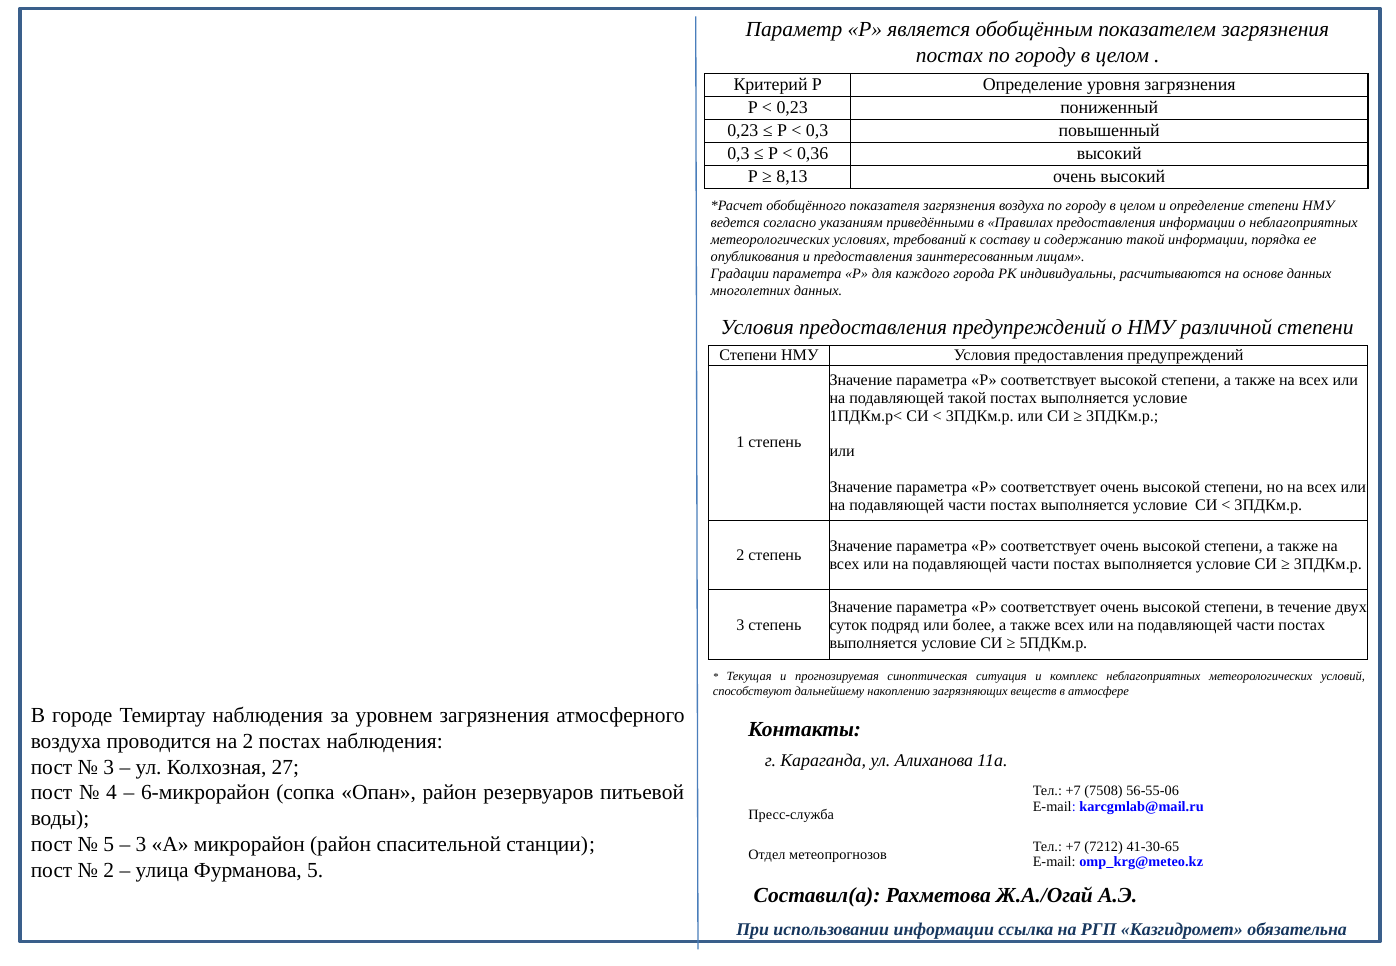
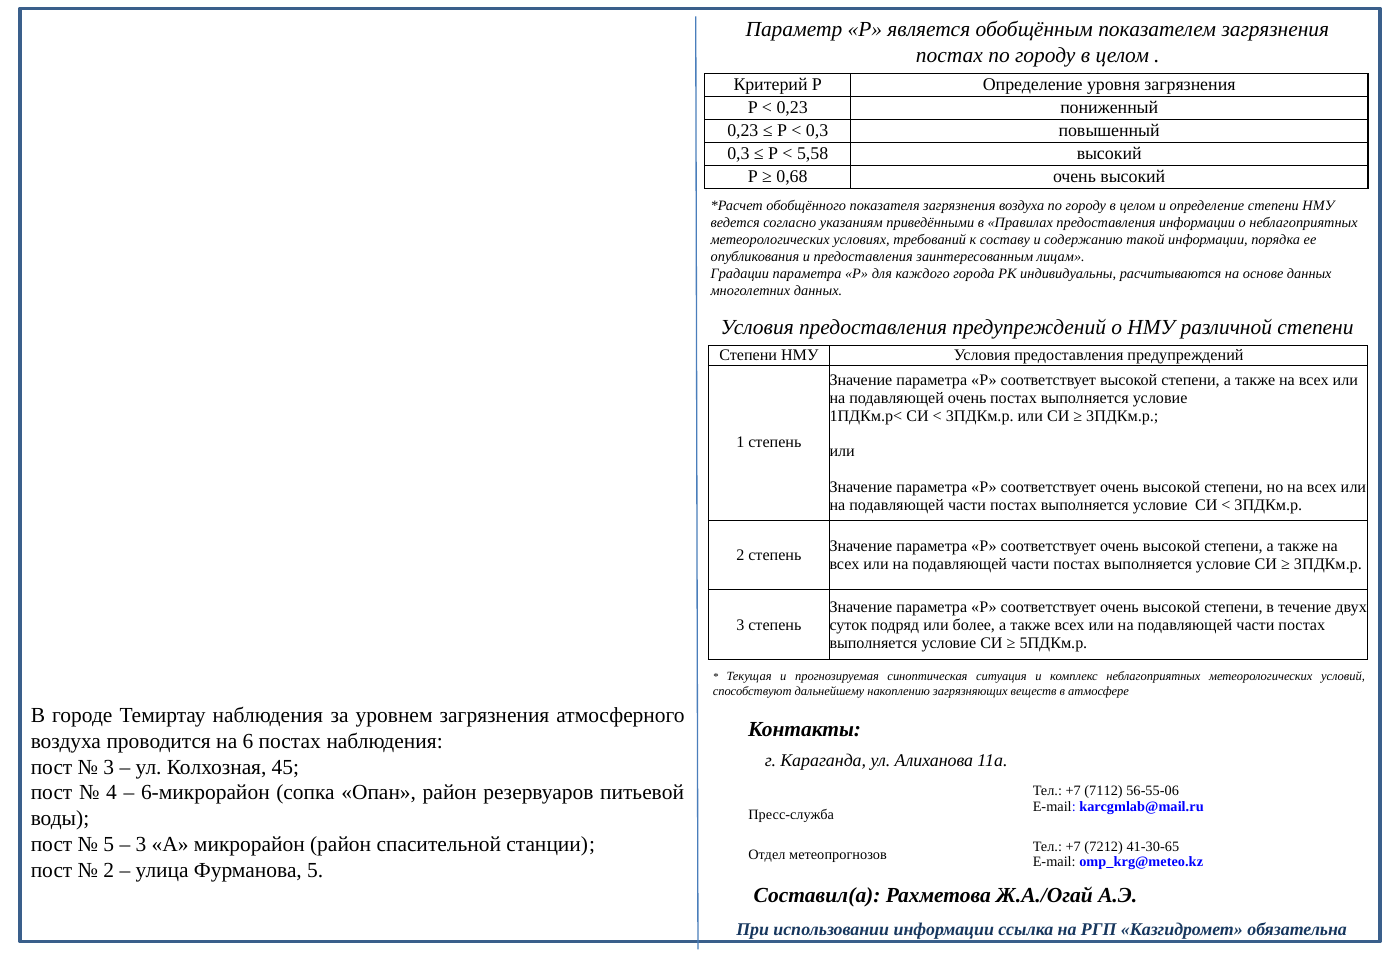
0,36: 0,36 -> 5,58
8,13: 8,13 -> 0,68
подавляющей такой: такой -> очень
на 2: 2 -> 6
27: 27 -> 45
7508: 7508 -> 7112
